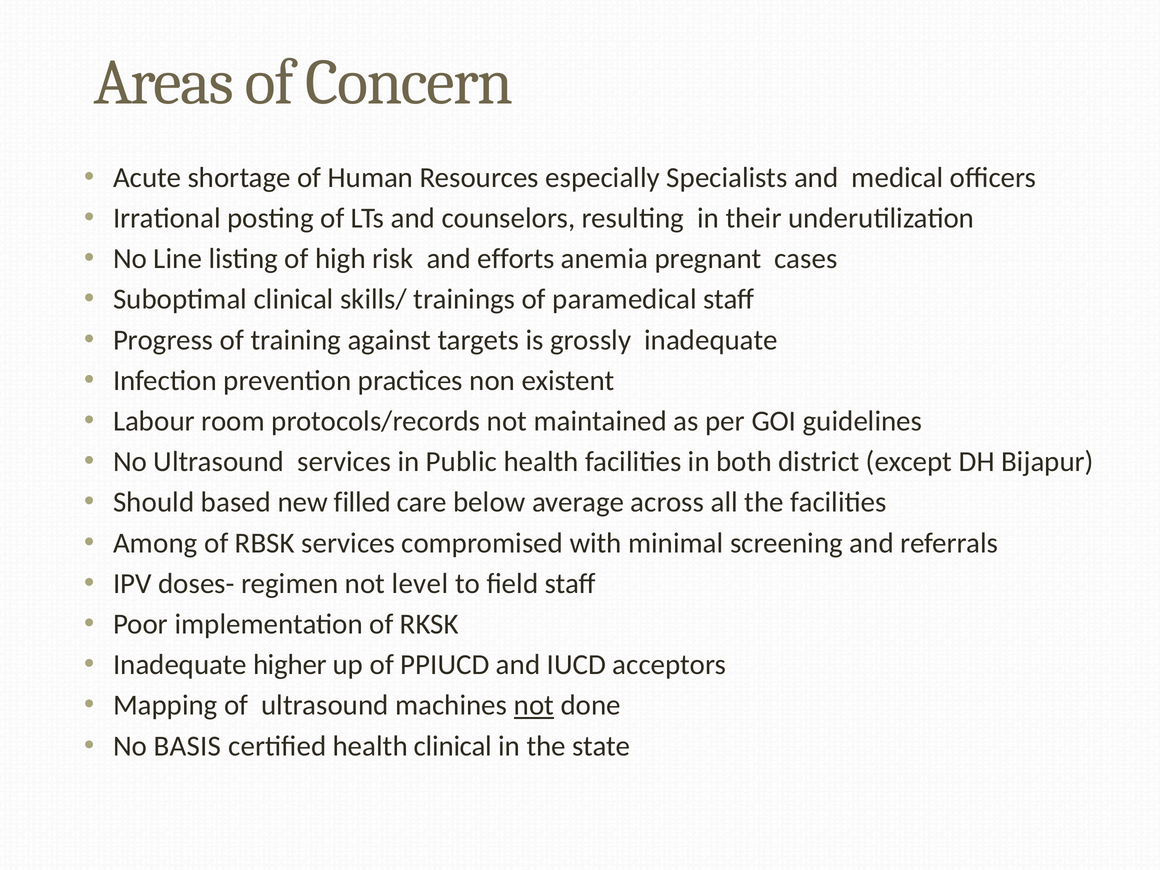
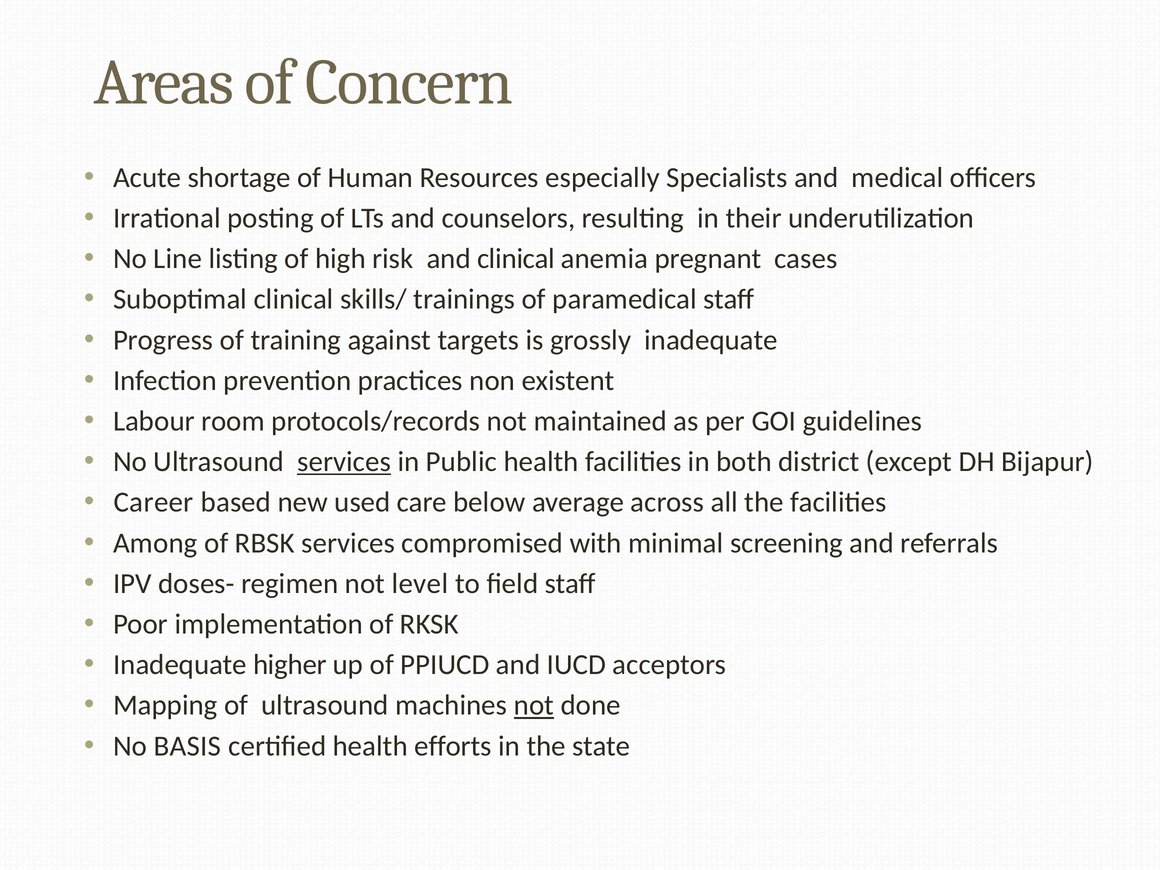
and efforts: efforts -> clinical
services at (344, 462) underline: none -> present
Should: Should -> Career
filled: filled -> used
health clinical: clinical -> efforts
